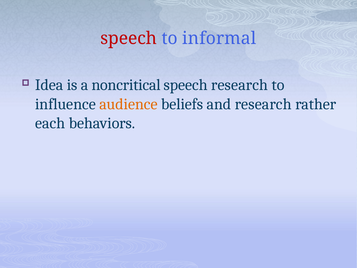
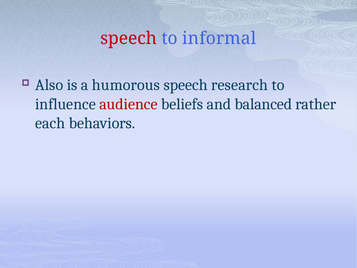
Idea: Idea -> Also
noncritical: noncritical -> humorous
audience colour: orange -> red
and research: research -> balanced
